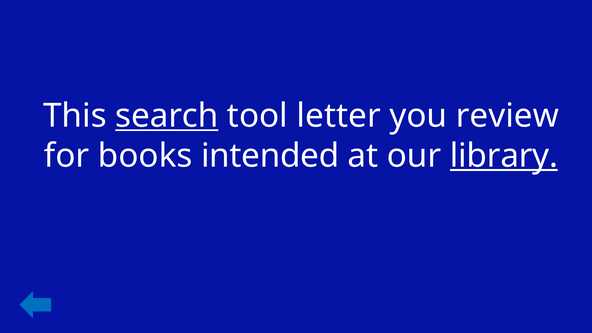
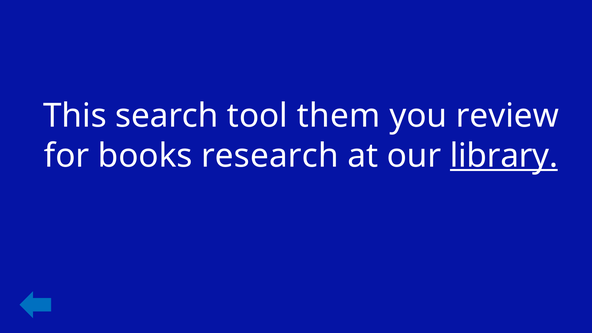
search underline: present -> none
letter: letter -> them
intended: intended -> research
